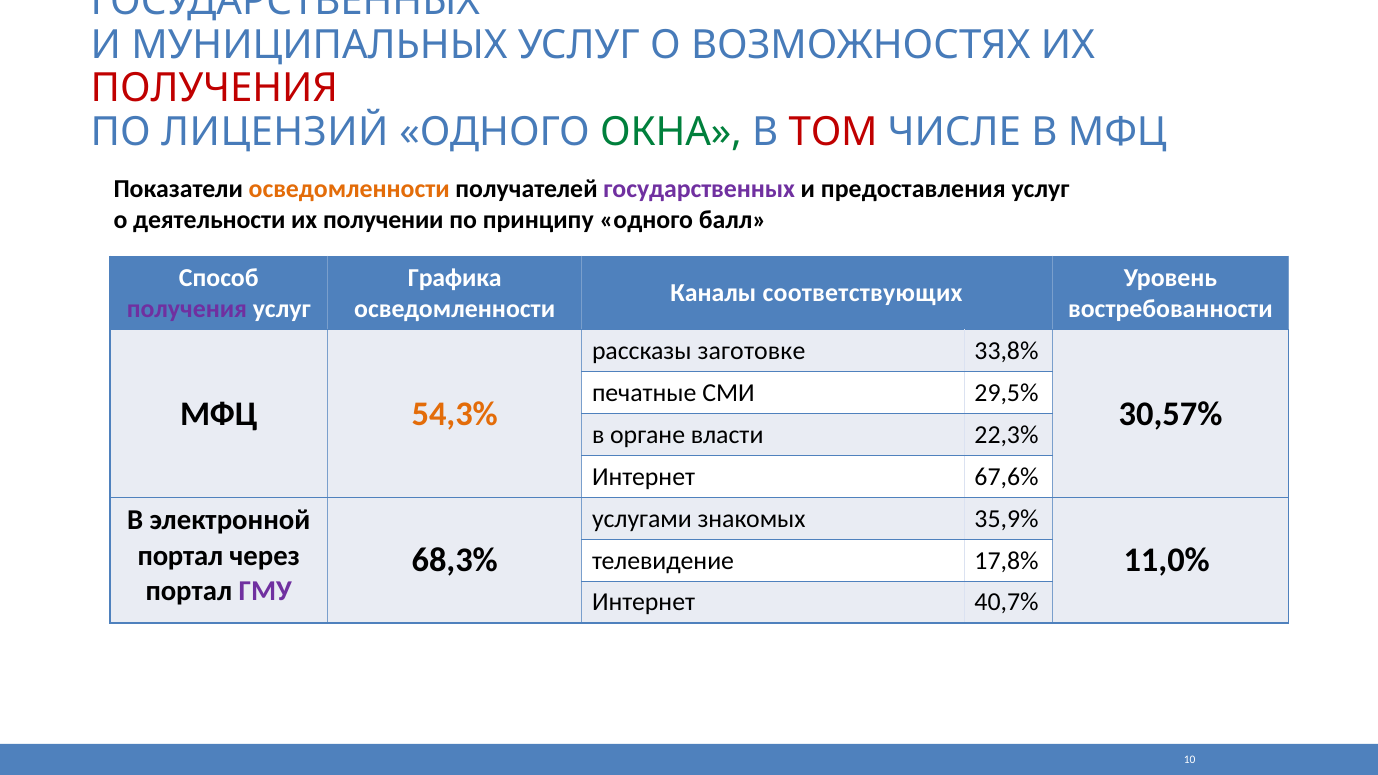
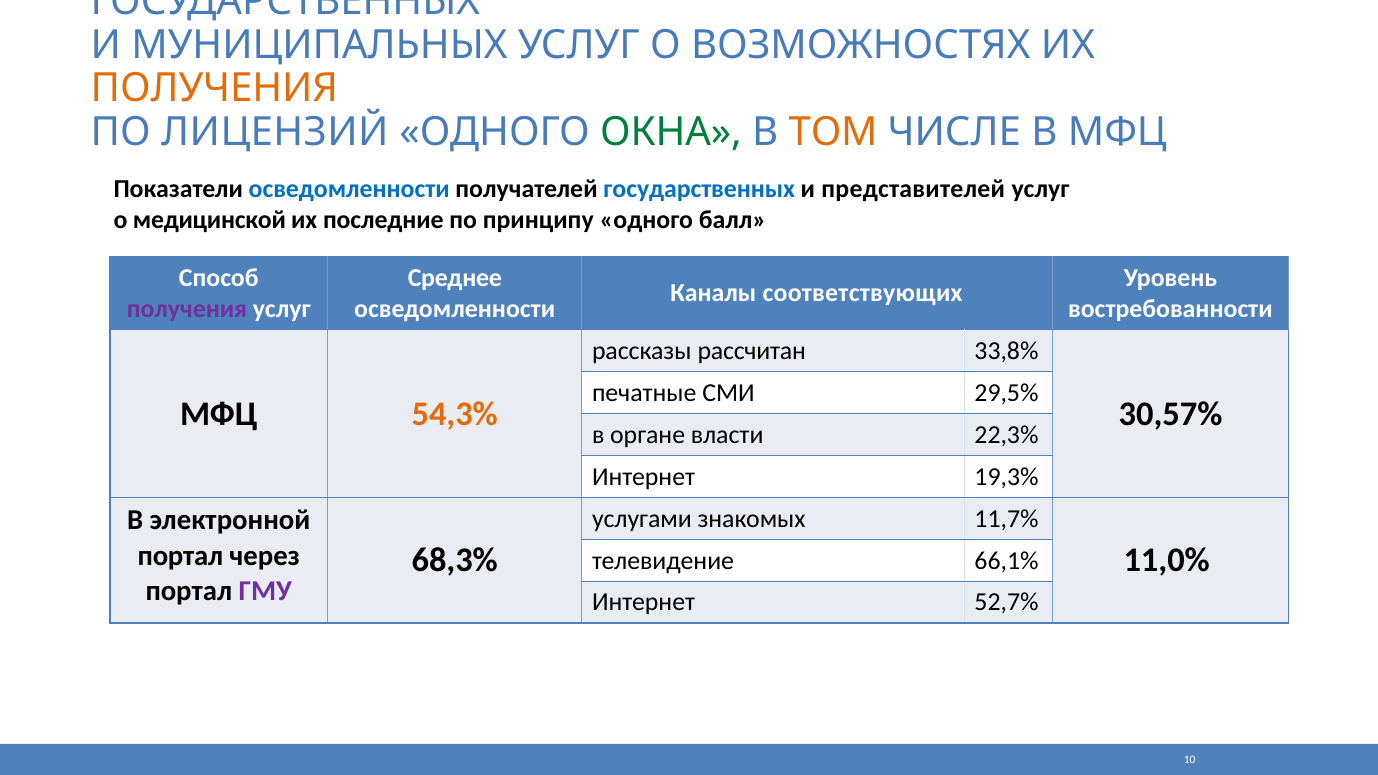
ПОЛУЧЕНИЯ at (214, 88) colour: red -> orange
ТОМ colour: red -> orange
осведомленности at (349, 189) colour: orange -> blue
государственных at (699, 189) colour: purple -> blue
предоставления: предоставления -> представителей
деятельности: деятельности -> медицинской
получении: получении -> последние
Графика: Графика -> Среднее
заготовке: заготовке -> рассчитан
67,6%: 67,6% -> 19,3%
35,9%: 35,9% -> 11,7%
17,8%: 17,8% -> 66,1%
40,7%: 40,7% -> 52,7%
